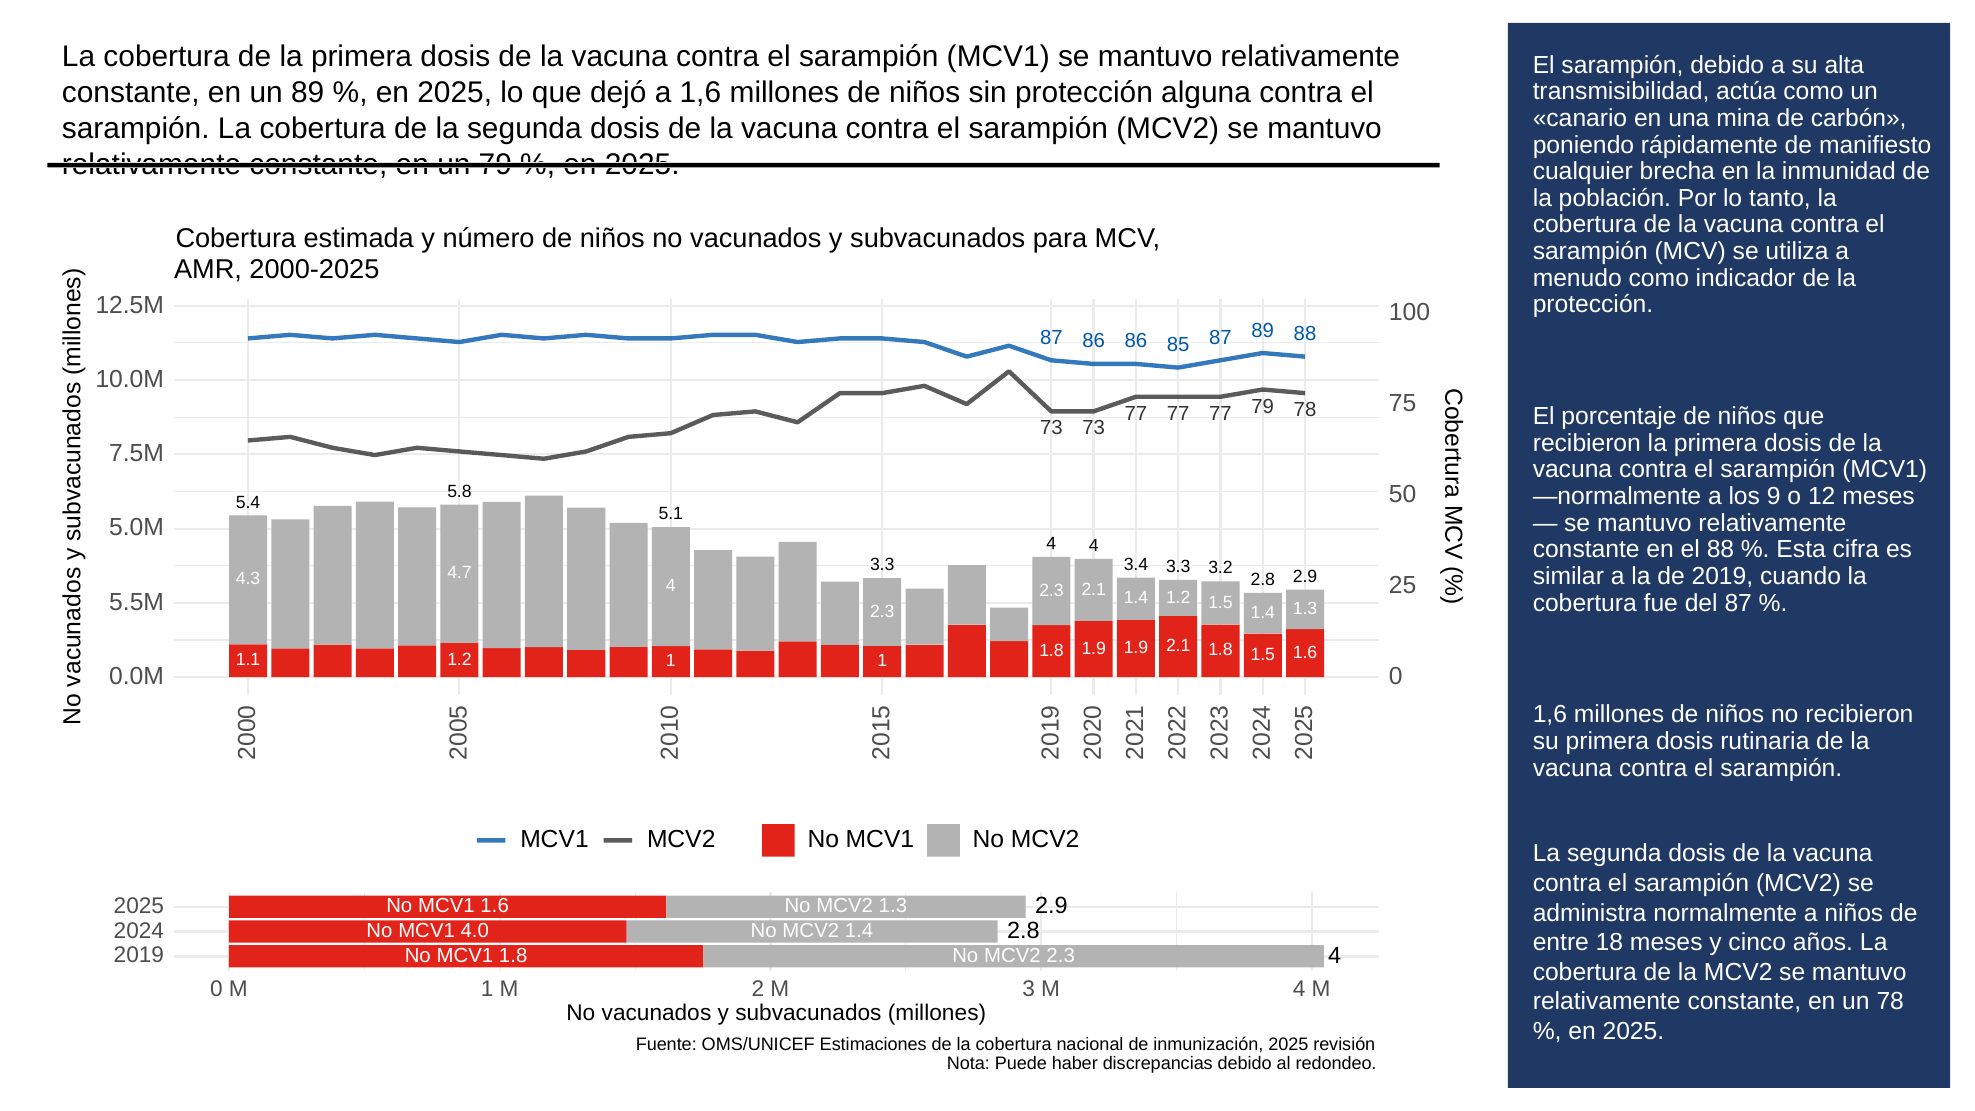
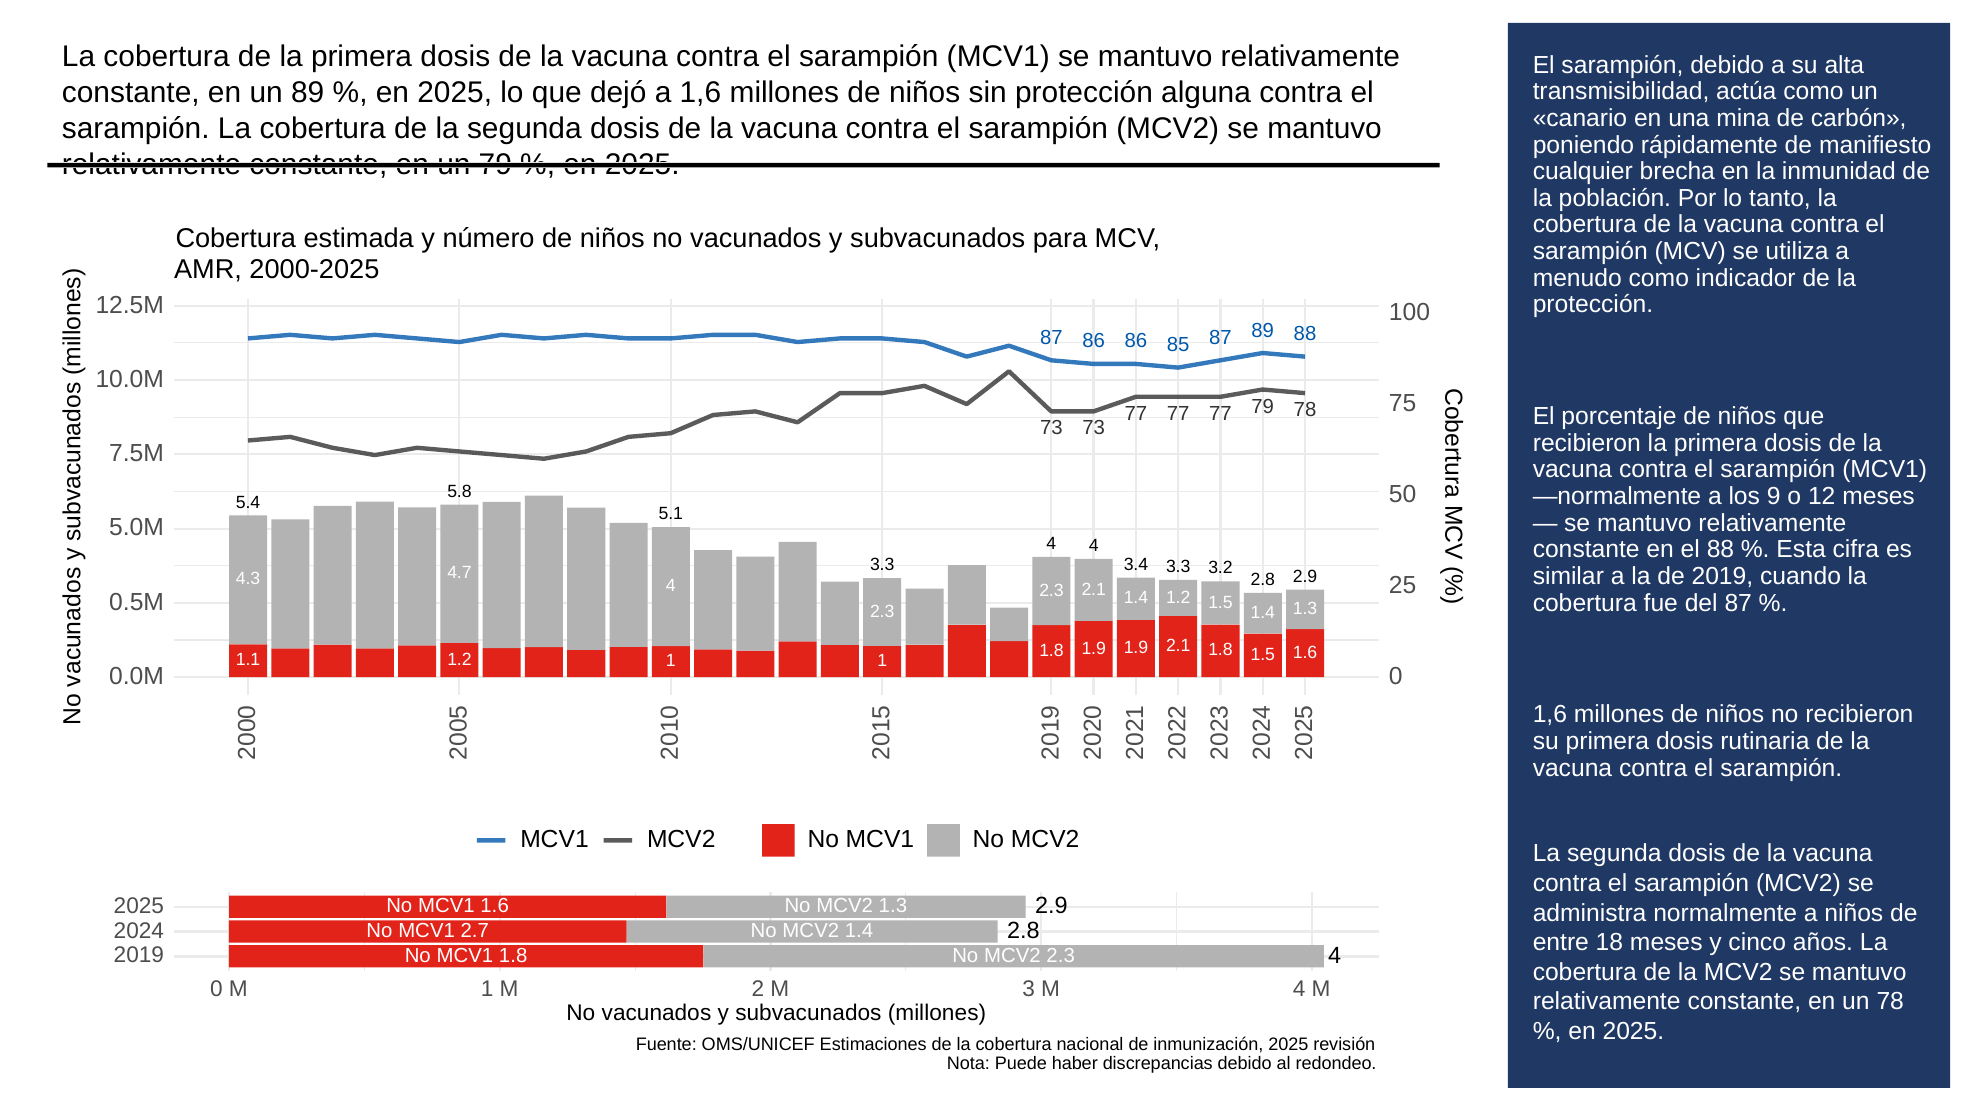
5.5M: 5.5M -> 0.5M
4.0: 4.0 -> 2.7
